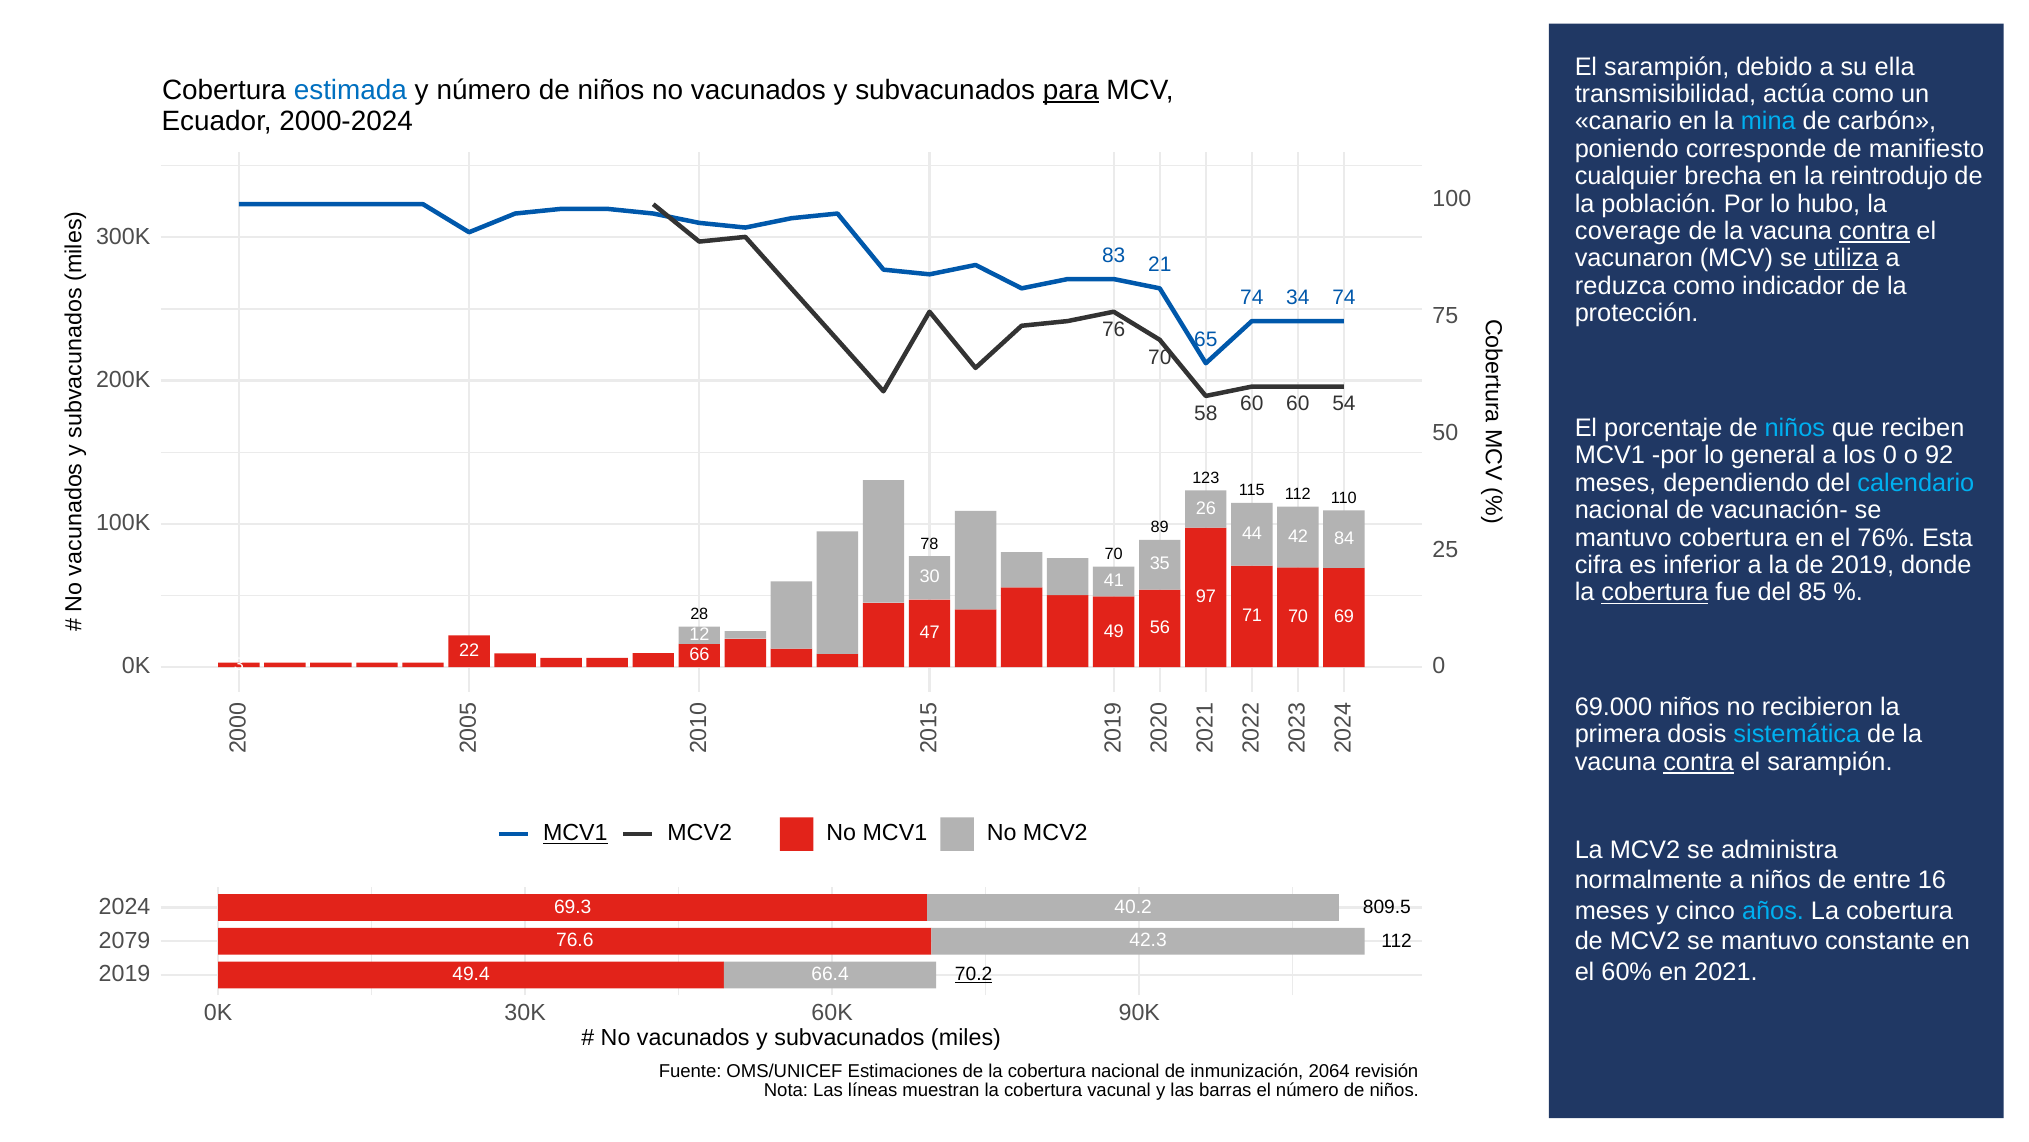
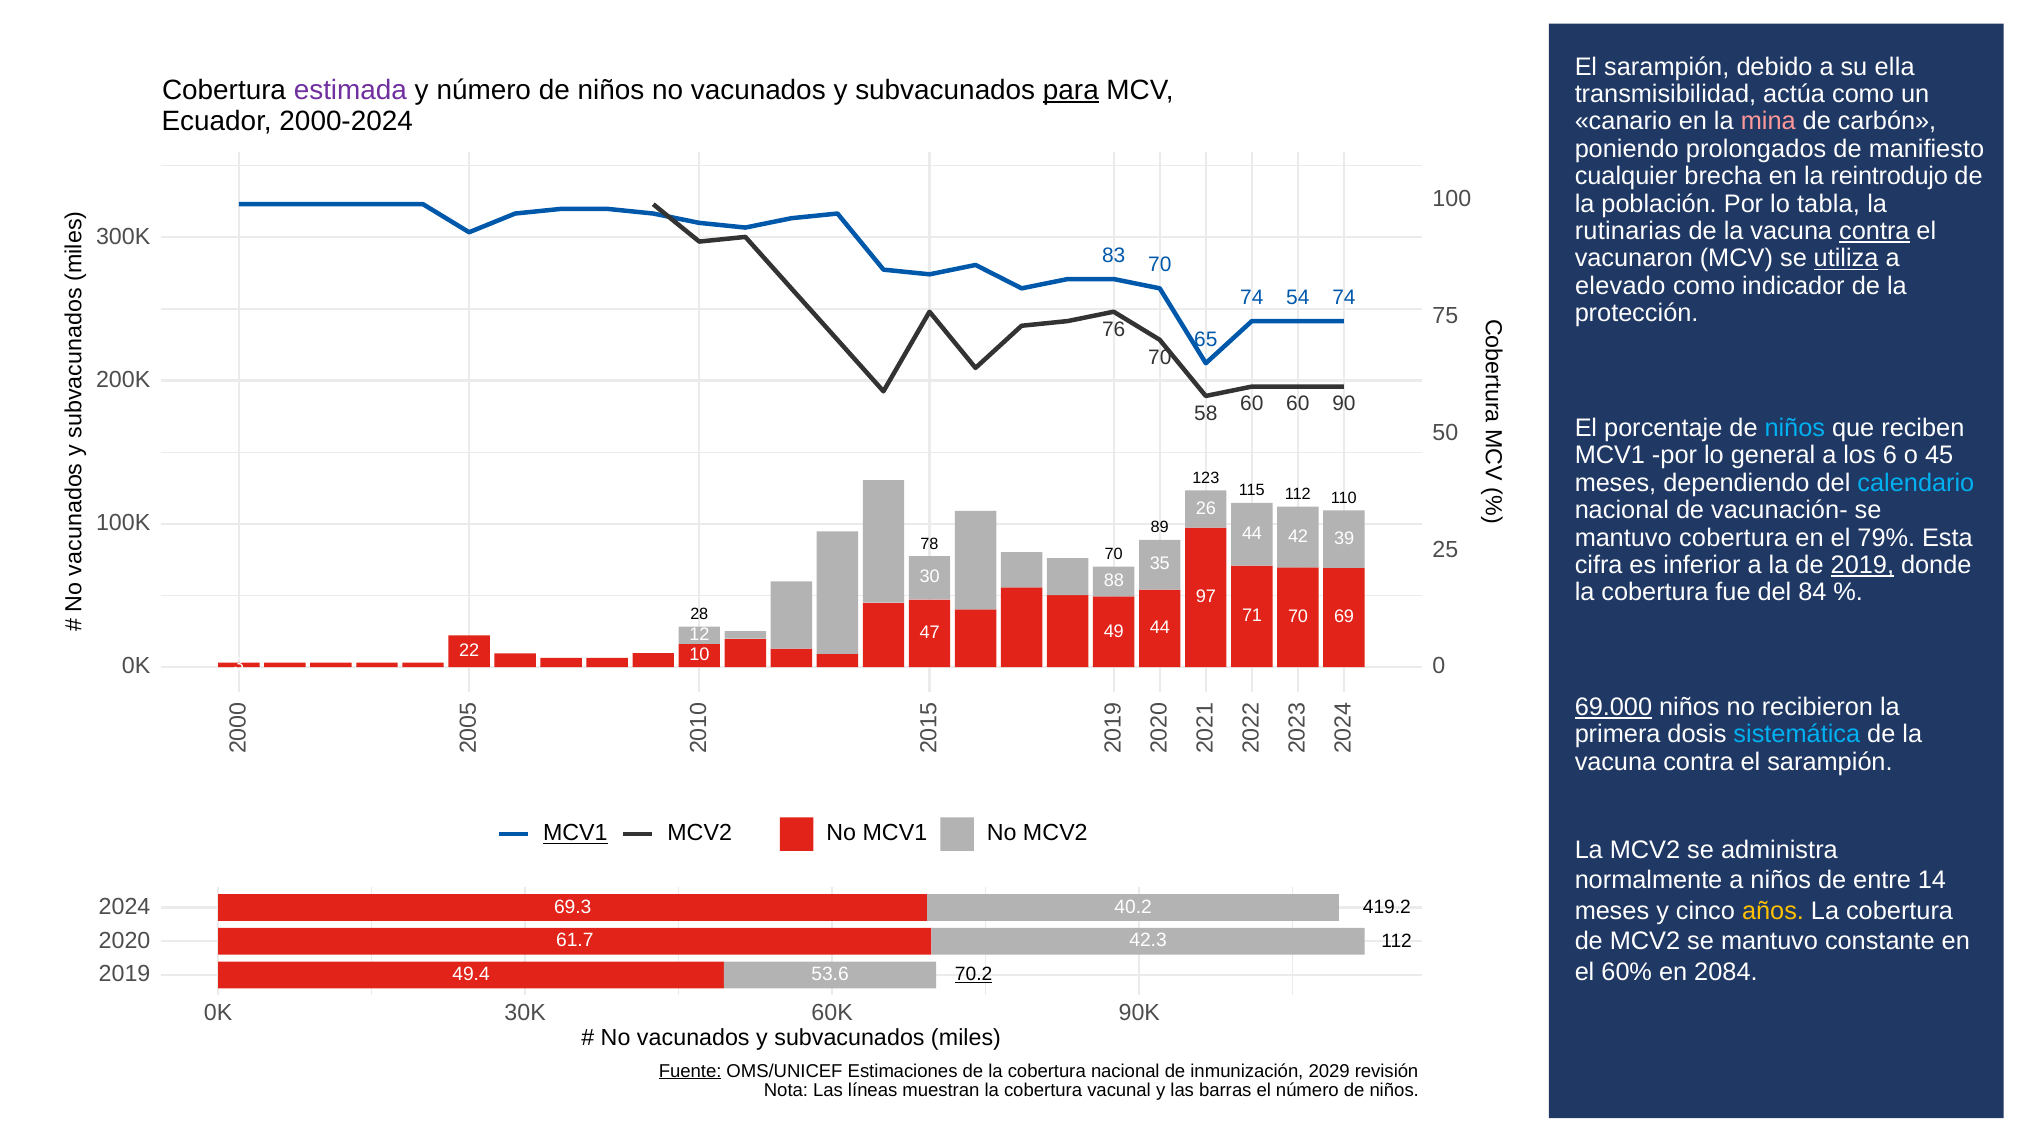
estimada colour: blue -> purple
mina colour: light blue -> pink
corresponde: corresponde -> prolongados
hubo: hubo -> tabla
coverage: coverage -> rutinarias
83 21: 21 -> 70
reduzca: reduzca -> elevado
34: 34 -> 54
54: 54 -> 90
los 0: 0 -> 6
92: 92 -> 45
84: 84 -> 39
76%: 76% -> 79%
2019 at (1862, 565) underline: none -> present
41: 41 -> 88
cobertura at (1655, 592) underline: present -> none
85: 85 -> 84
49 56: 56 -> 44
66: 66 -> 10
69.000 underline: none -> present
contra at (1698, 761) underline: present -> none
16: 16 -> 14
809.5: 809.5 -> 419.2
años colour: light blue -> yellow
2079: 2079 -> 2020
76.6: 76.6 -> 61.7
2021: 2021 -> 2084
66.4: 66.4 -> 53.6
Fuente underline: none -> present
2064: 2064 -> 2029
